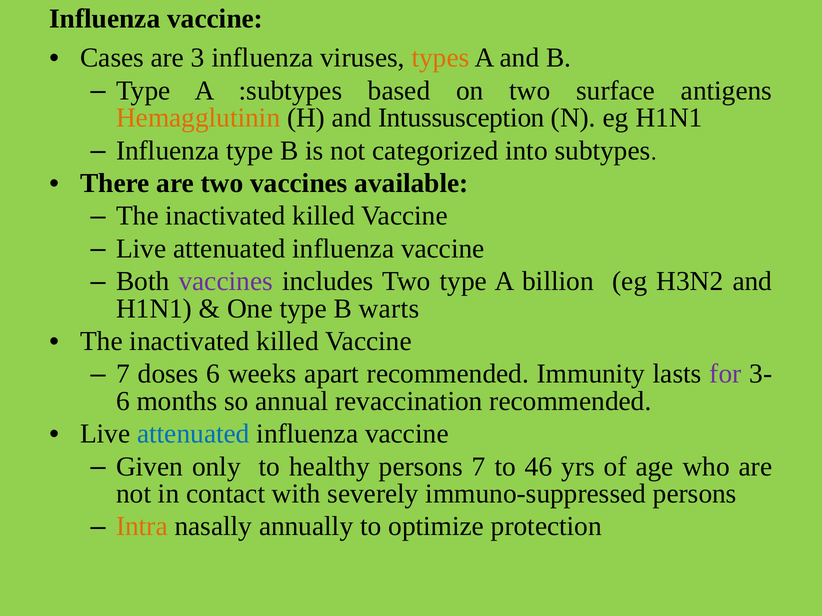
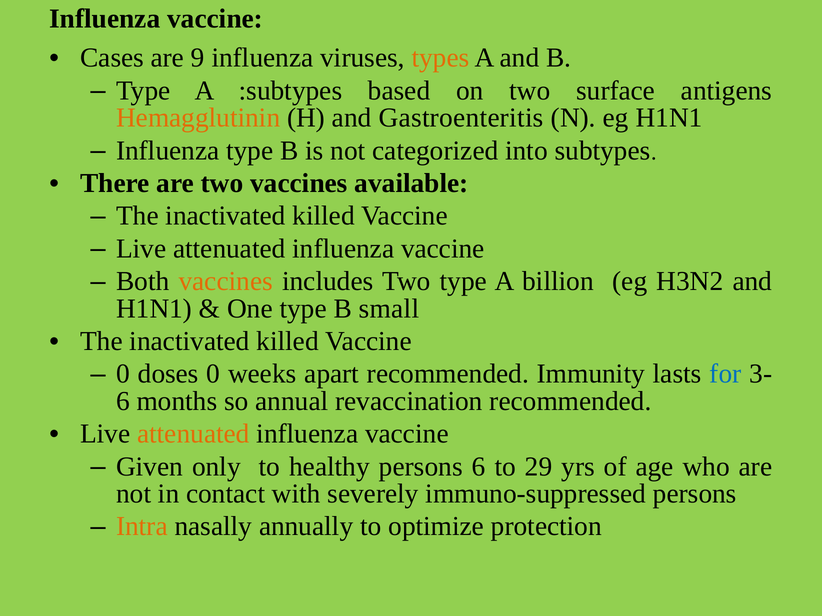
3: 3 -> 9
Intussusception: Intussusception -> Gastroenteritis
vaccines at (226, 282) colour: purple -> orange
warts: warts -> small
7 at (123, 374): 7 -> 0
doses 6: 6 -> 0
for colour: purple -> blue
attenuated at (193, 434) colour: blue -> orange
persons 7: 7 -> 6
46: 46 -> 29
